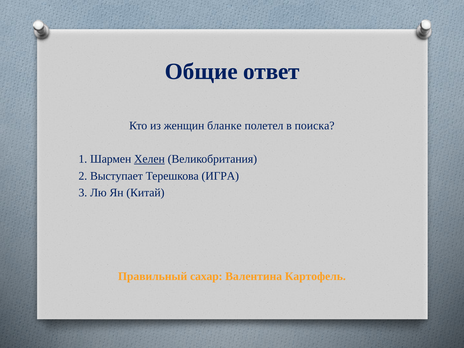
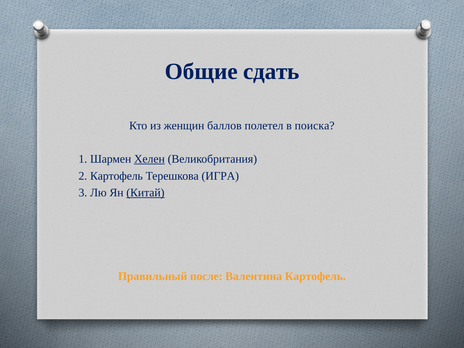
ответ: ответ -> сдать
бланке: бланке -> баллов
2 Выступает: Выступает -> Картофель
Китай underline: none -> present
сахар: сахар -> после
